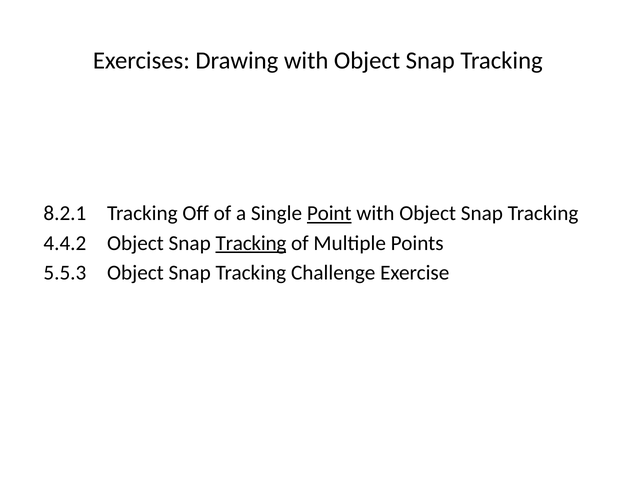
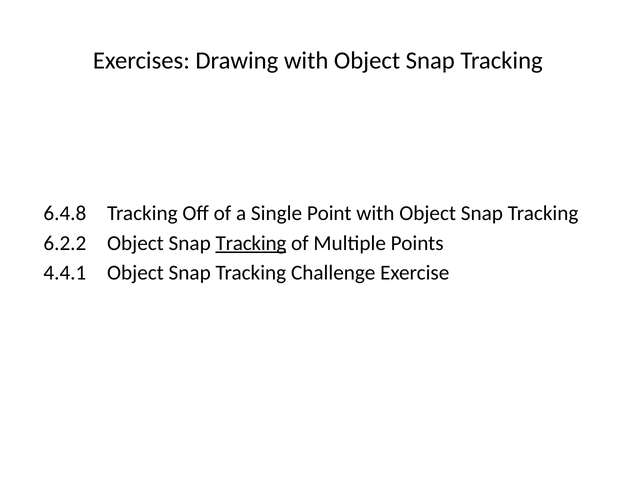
8.2.1: 8.2.1 -> 6.4.8
Point underline: present -> none
4.4.2: 4.4.2 -> 6.2.2
5.5.3: 5.5.3 -> 4.4.1
